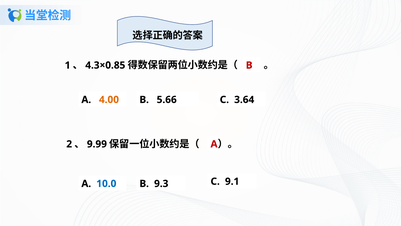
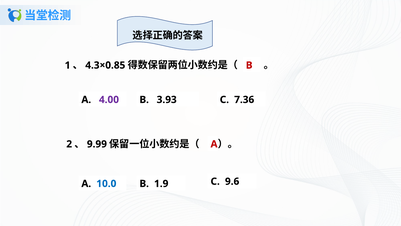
4.00 colour: orange -> purple
5.66: 5.66 -> 3.93
3.64: 3.64 -> 7.36
9.3: 9.3 -> 1.9
9.1: 9.1 -> 9.6
